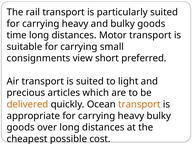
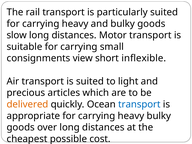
time: time -> slow
preferred: preferred -> inflexible
transport at (139, 104) colour: orange -> blue
